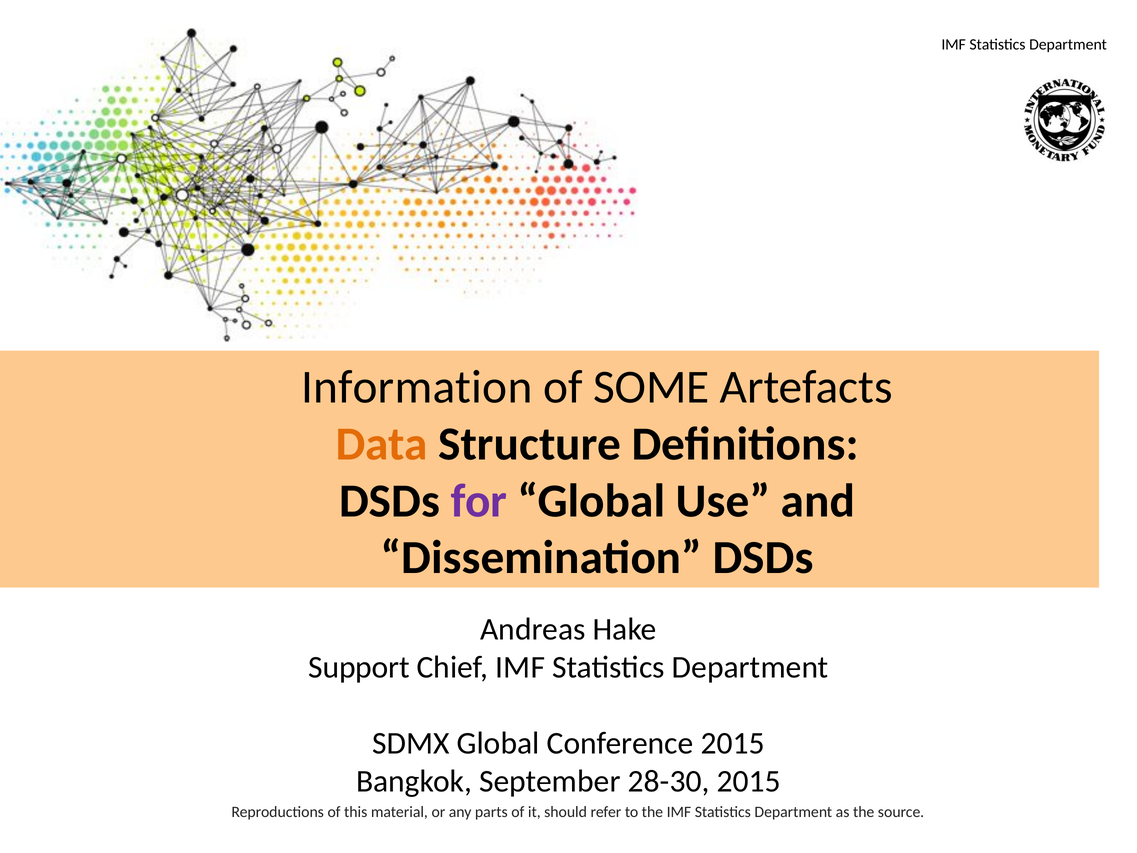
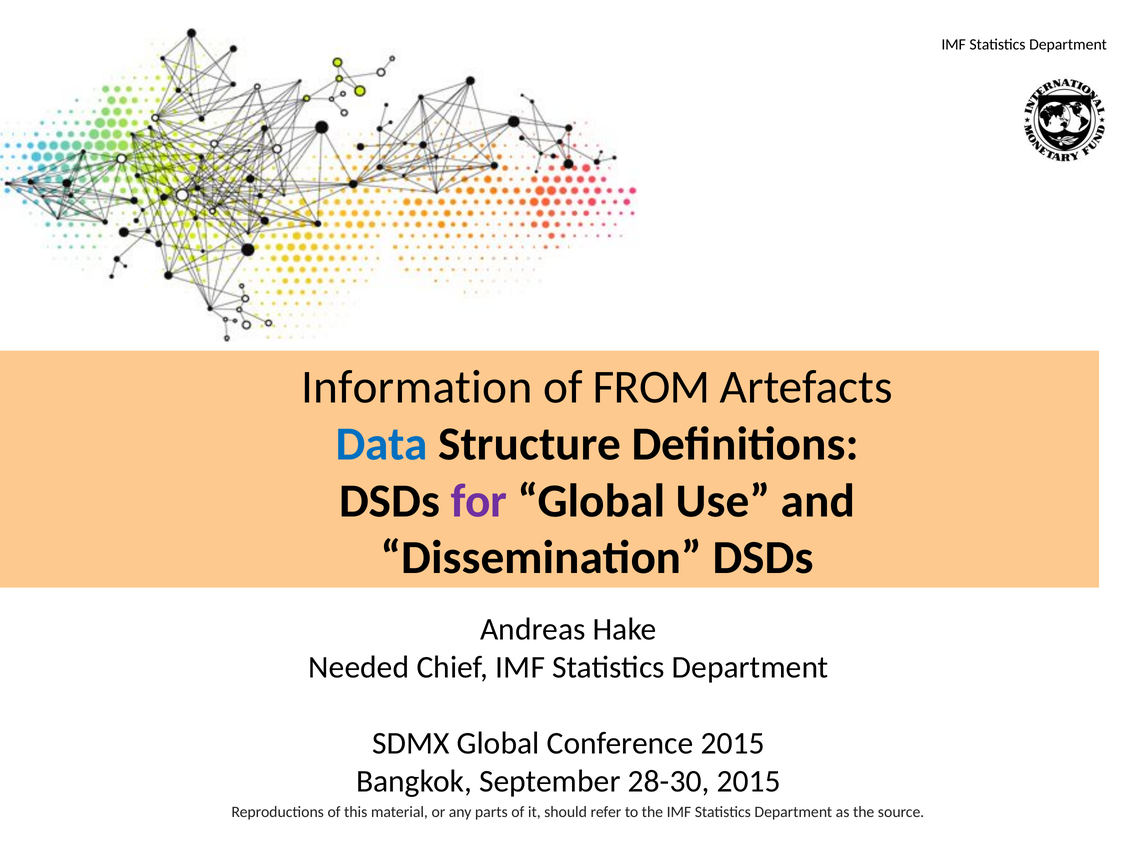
SOME: SOME -> FROM
Data colour: orange -> blue
Support: Support -> Needed
